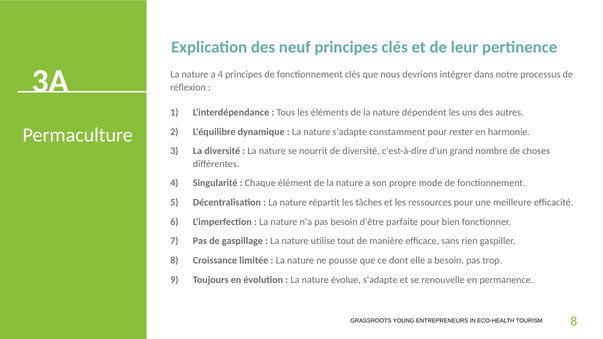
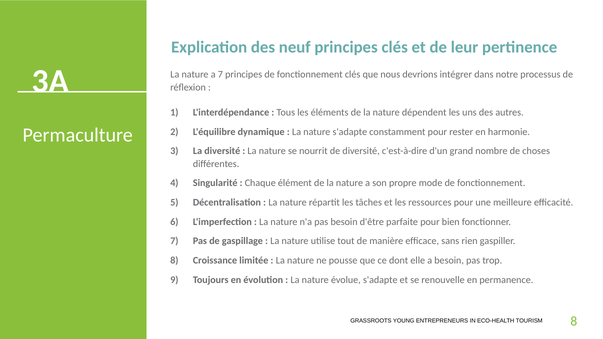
a 4: 4 -> 7
